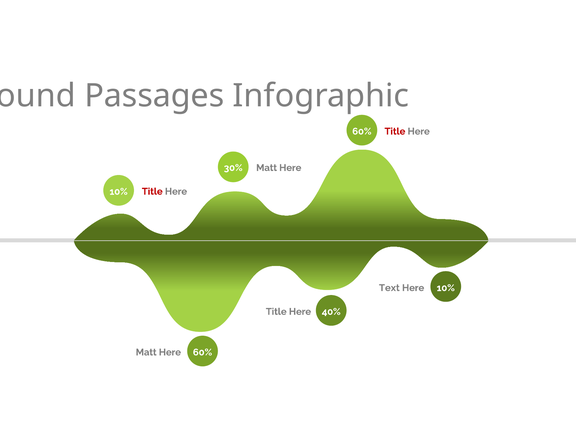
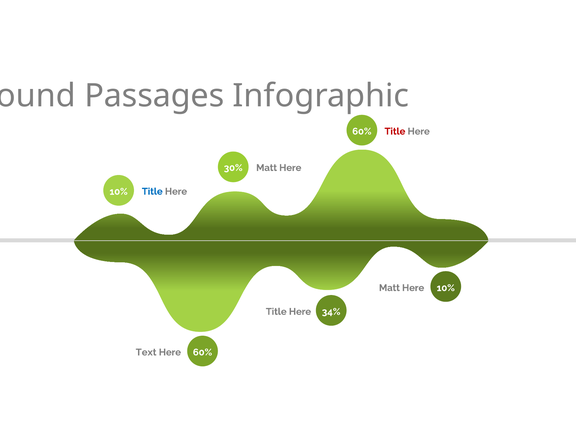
Title at (152, 191) colour: red -> blue
Text at (389, 288): Text -> Matt
40%: 40% -> 34%
Matt at (146, 352): Matt -> Text
